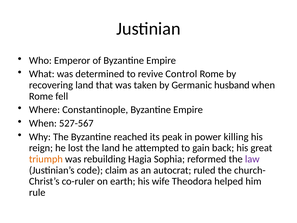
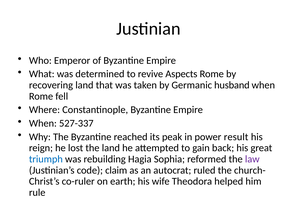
Control: Control -> Aspects
527-567: 527-567 -> 527-337
killing: killing -> result
triumph colour: orange -> blue
